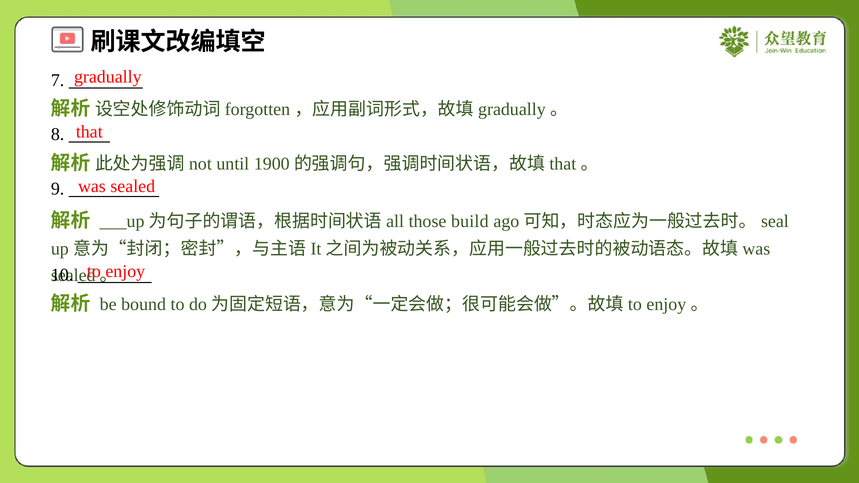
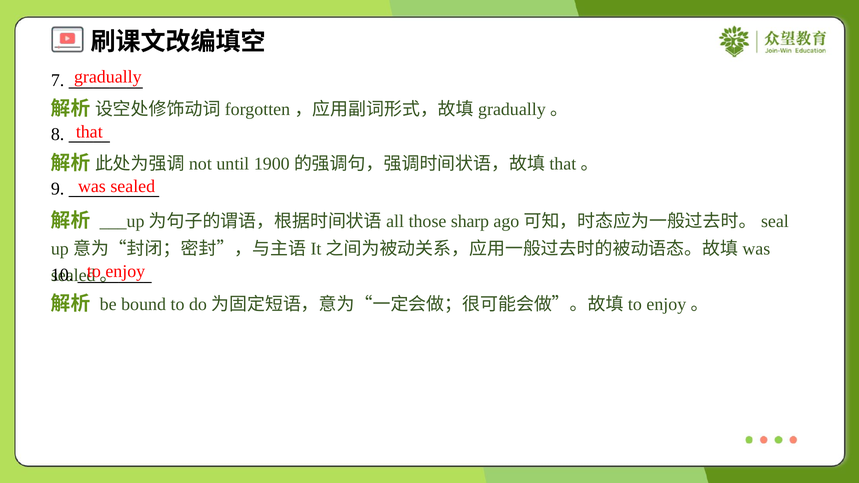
build: build -> sharp
